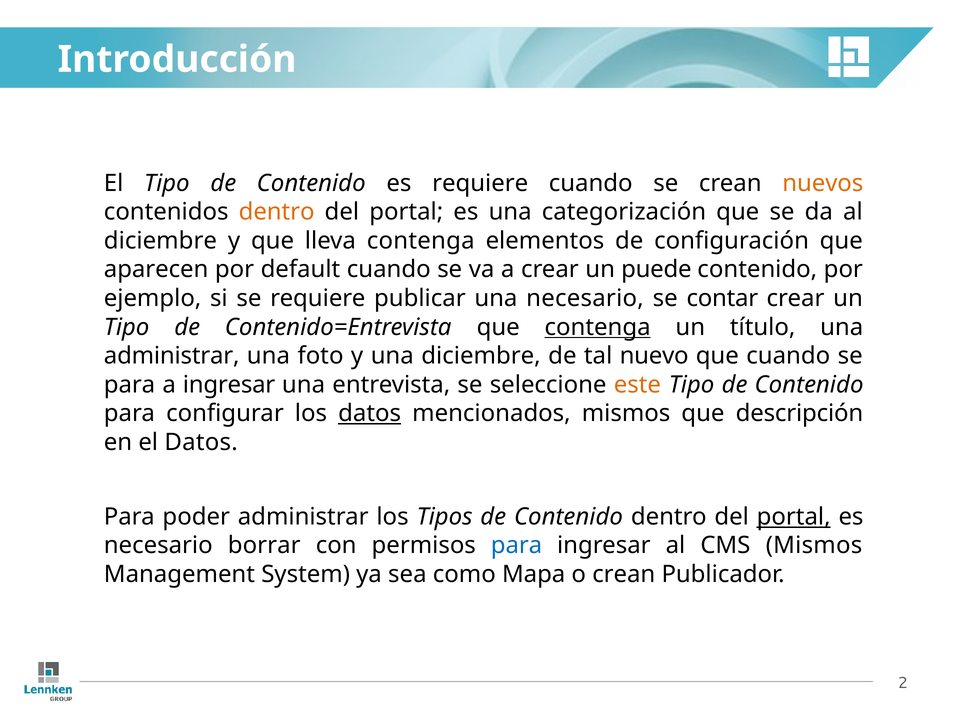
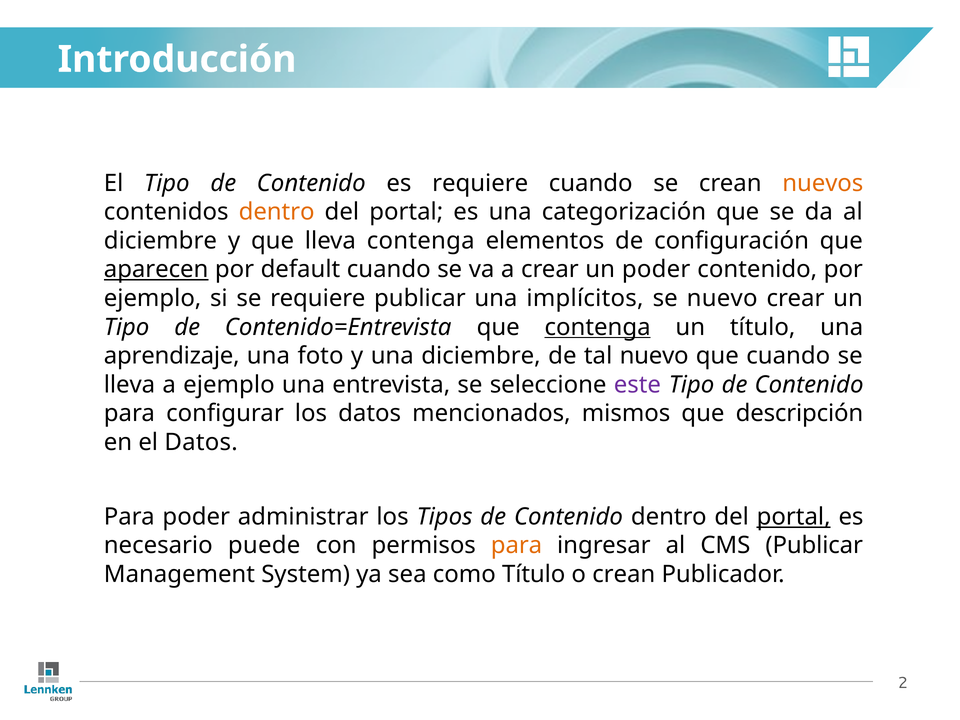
aparecen underline: none -> present
un puede: puede -> poder
una necesario: necesario -> implícitos
se contar: contar -> nuevo
administrar at (172, 356): administrar -> aprendizaje
para at (130, 385): para -> lleva
a ingresar: ingresar -> ejemplo
este colour: orange -> purple
datos at (370, 414) underline: present -> none
borrar: borrar -> puede
para at (517, 546) colour: blue -> orange
CMS Mismos: Mismos -> Publicar
como Mapa: Mapa -> Título
